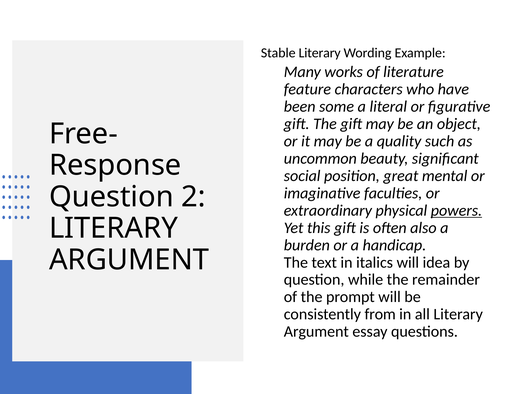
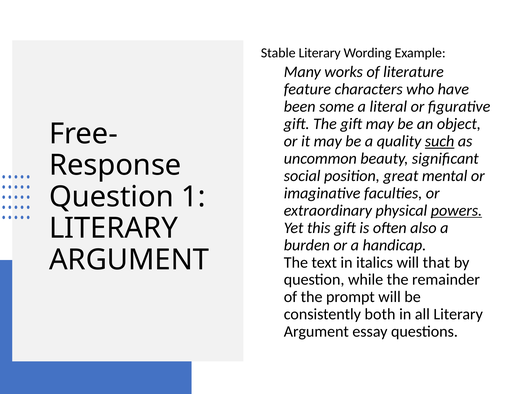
such underline: none -> present
2: 2 -> 1
idea: idea -> that
from: from -> both
